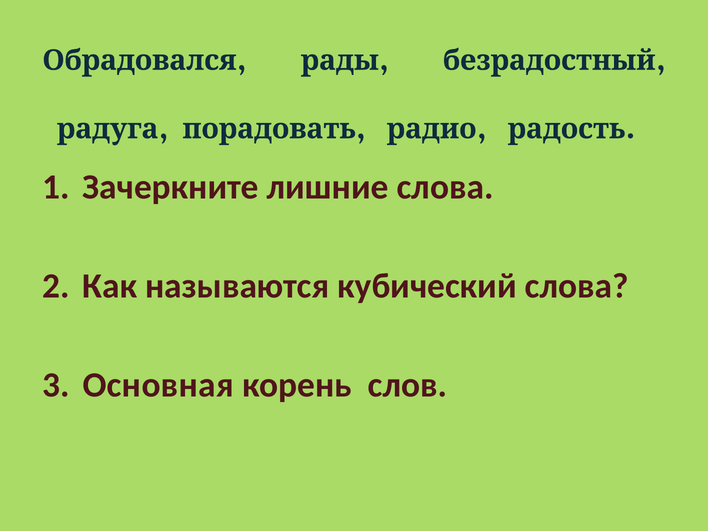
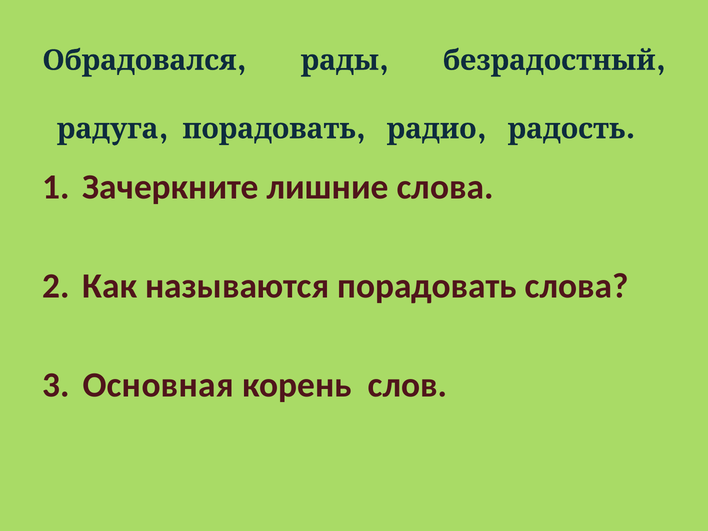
называются кубический: кубический -> порадовать
